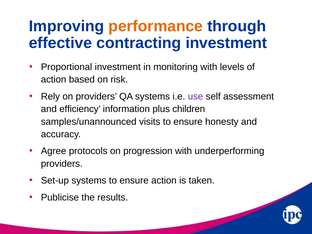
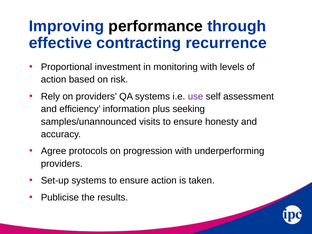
performance colour: orange -> black
contracting investment: investment -> recurrence
children: children -> seeking
